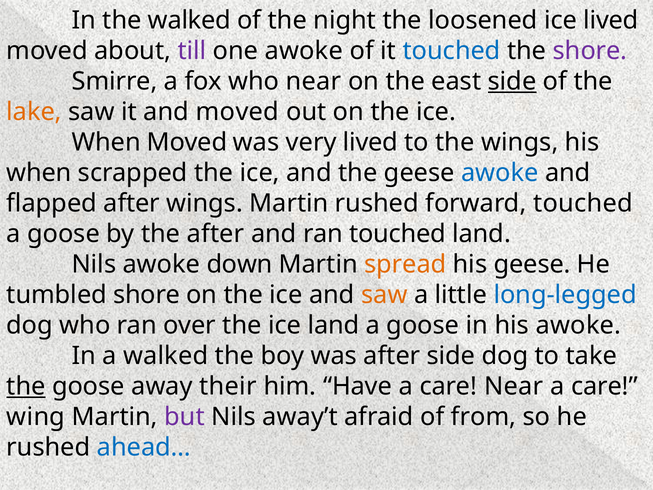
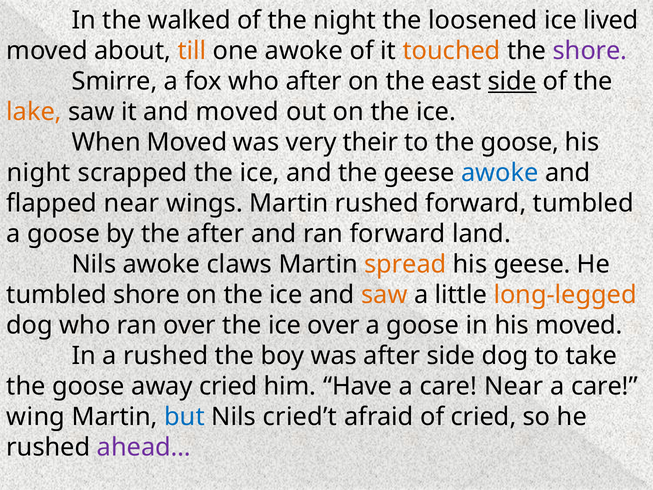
till colour: purple -> orange
touched at (452, 51) colour: blue -> orange
who near: near -> after
very lived: lived -> their
to the wings: wings -> goose
when at (39, 173): when -> night
flapped after: after -> near
forward touched: touched -> tumbled
ran touched: touched -> forward
down: down -> claws
long-legged colour: blue -> orange
ice land: land -> over
his awoke: awoke -> moved
a walked: walked -> rushed
the at (26, 386) underline: present -> none
away their: their -> cried
but colour: purple -> blue
away’t: away’t -> cried’t
of from: from -> cried
ahead… colour: blue -> purple
